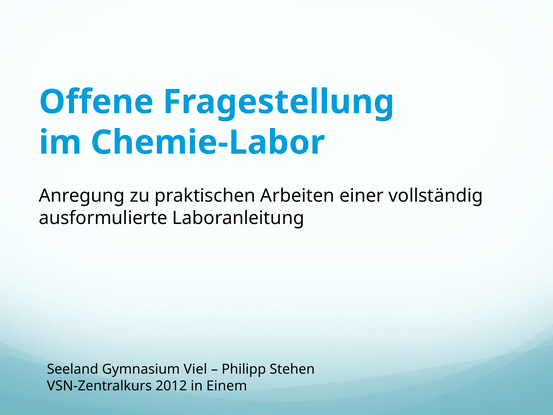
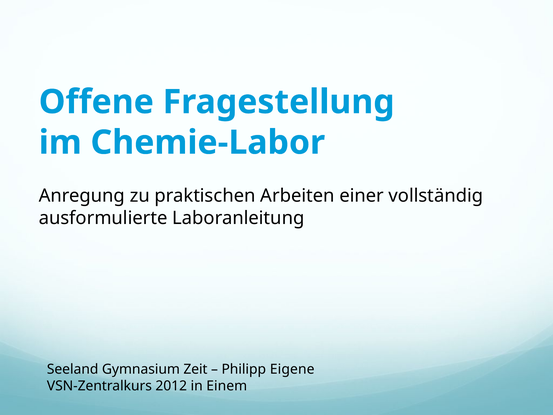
Viel: Viel -> Zeit
Stehen: Stehen -> Eigene
